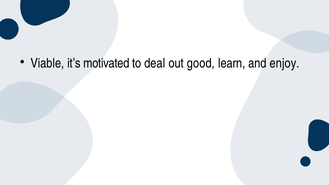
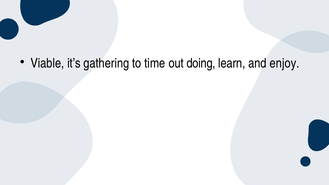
motivated: motivated -> gathering
deal: deal -> time
good: good -> doing
